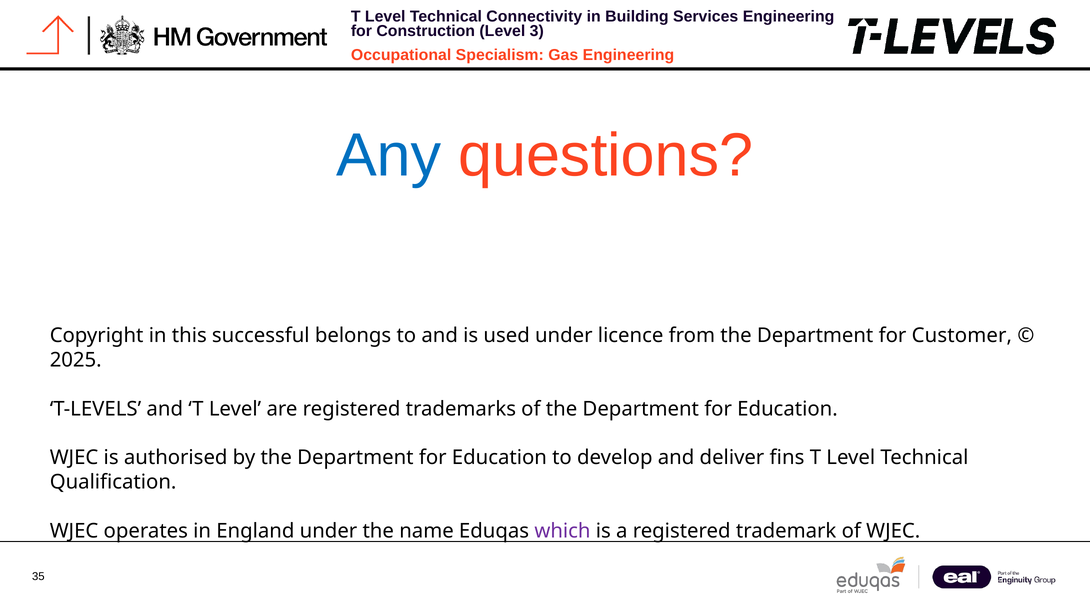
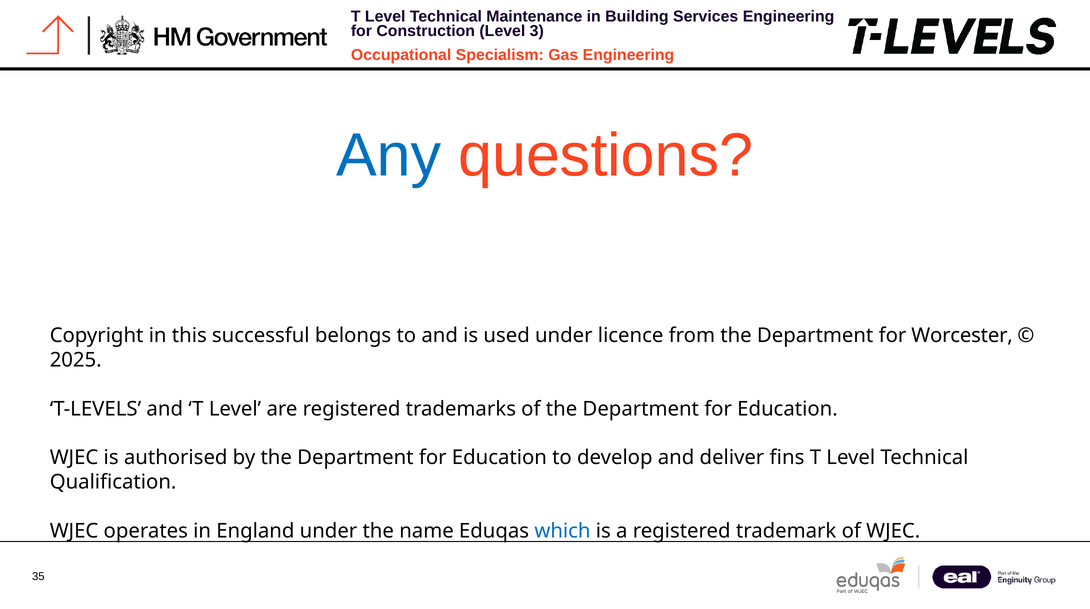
Connectivity: Connectivity -> Maintenance
Customer: Customer -> Worcester
which colour: purple -> blue
